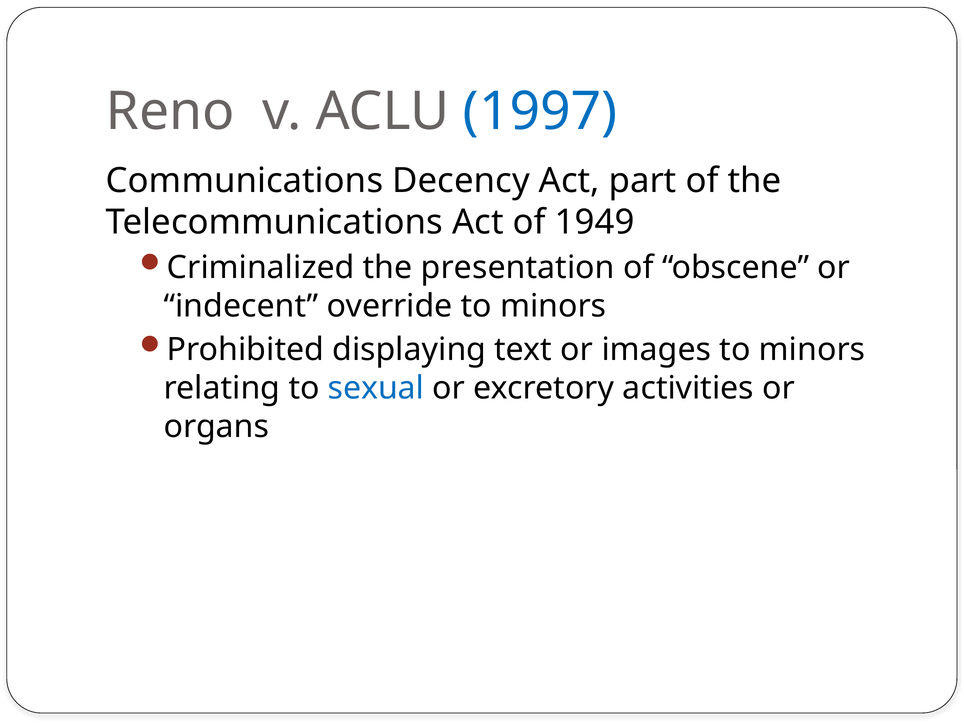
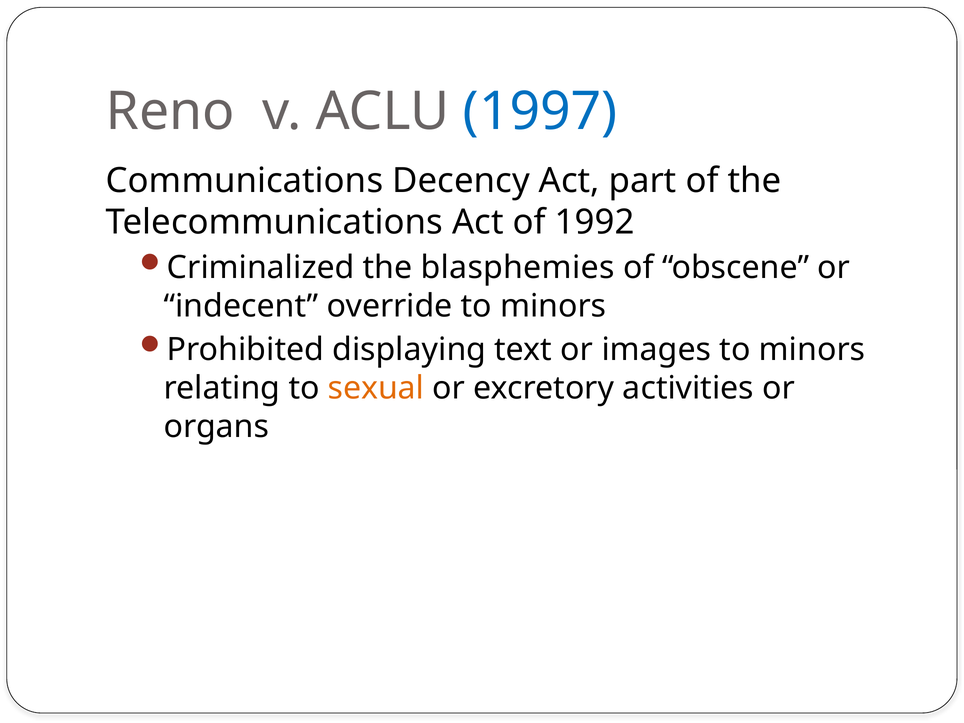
1949: 1949 -> 1992
presentation: presentation -> blasphemies
sexual colour: blue -> orange
